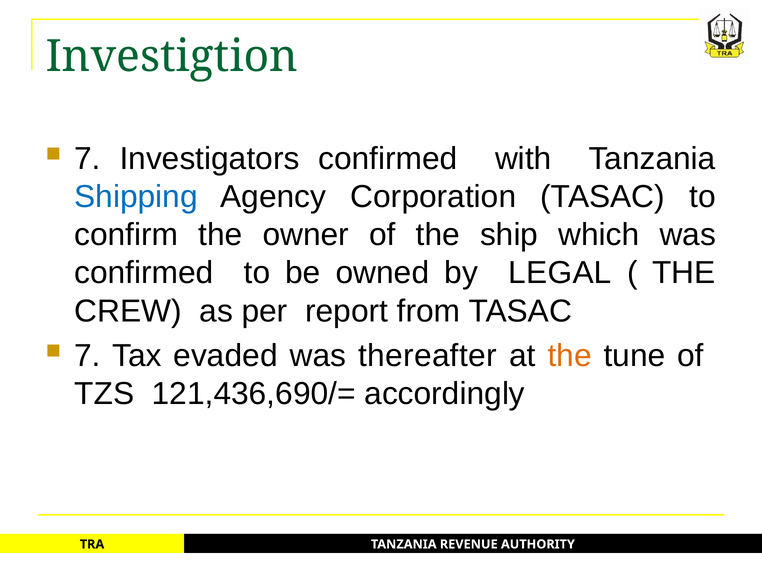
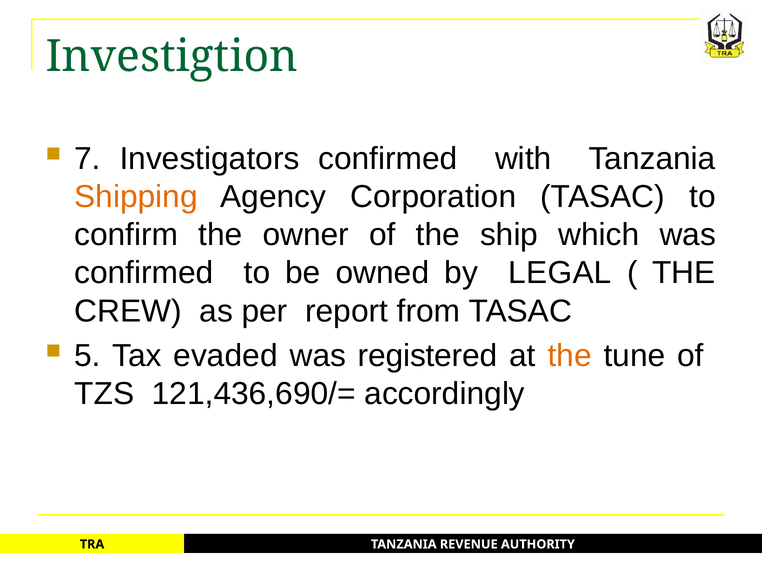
Shipping colour: blue -> orange
7 at (88, 355): 7 -> 5
thereafter: thereafter -> registered
